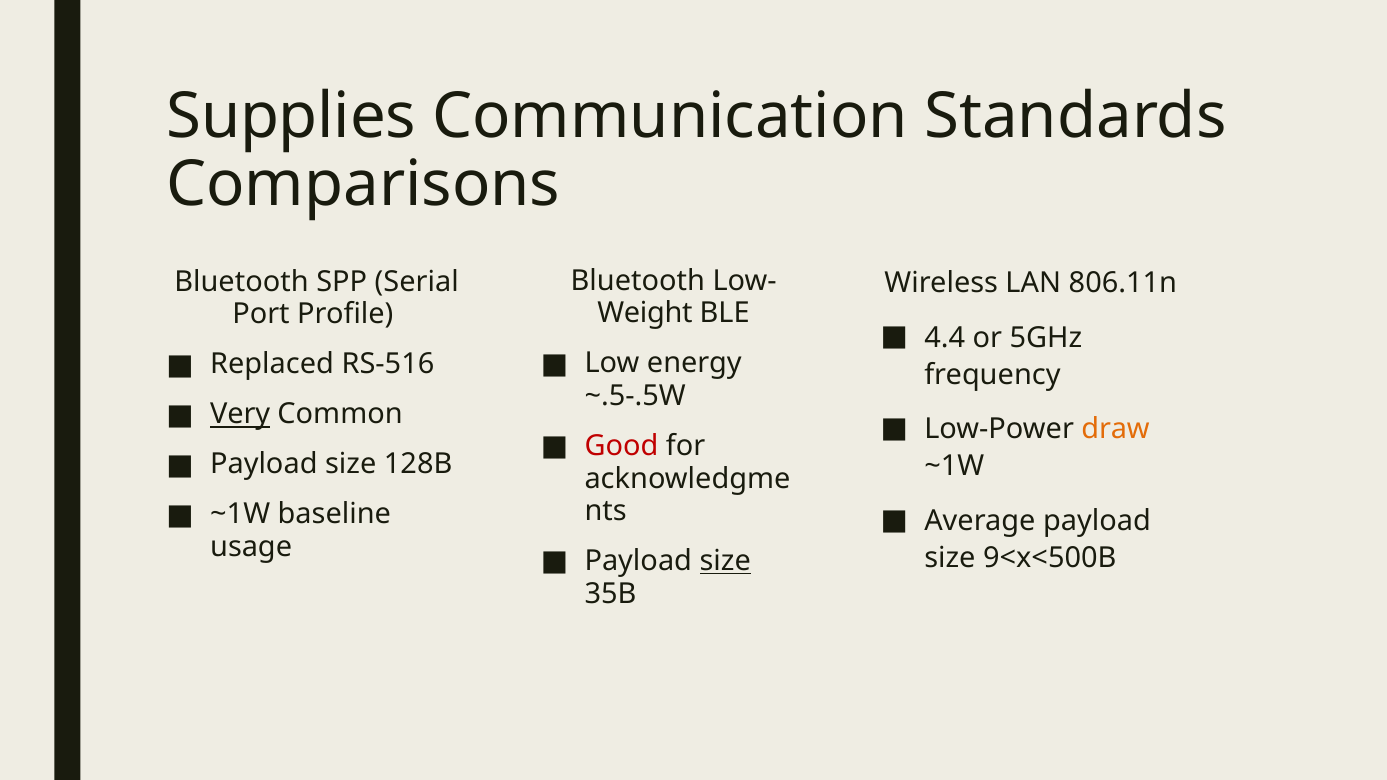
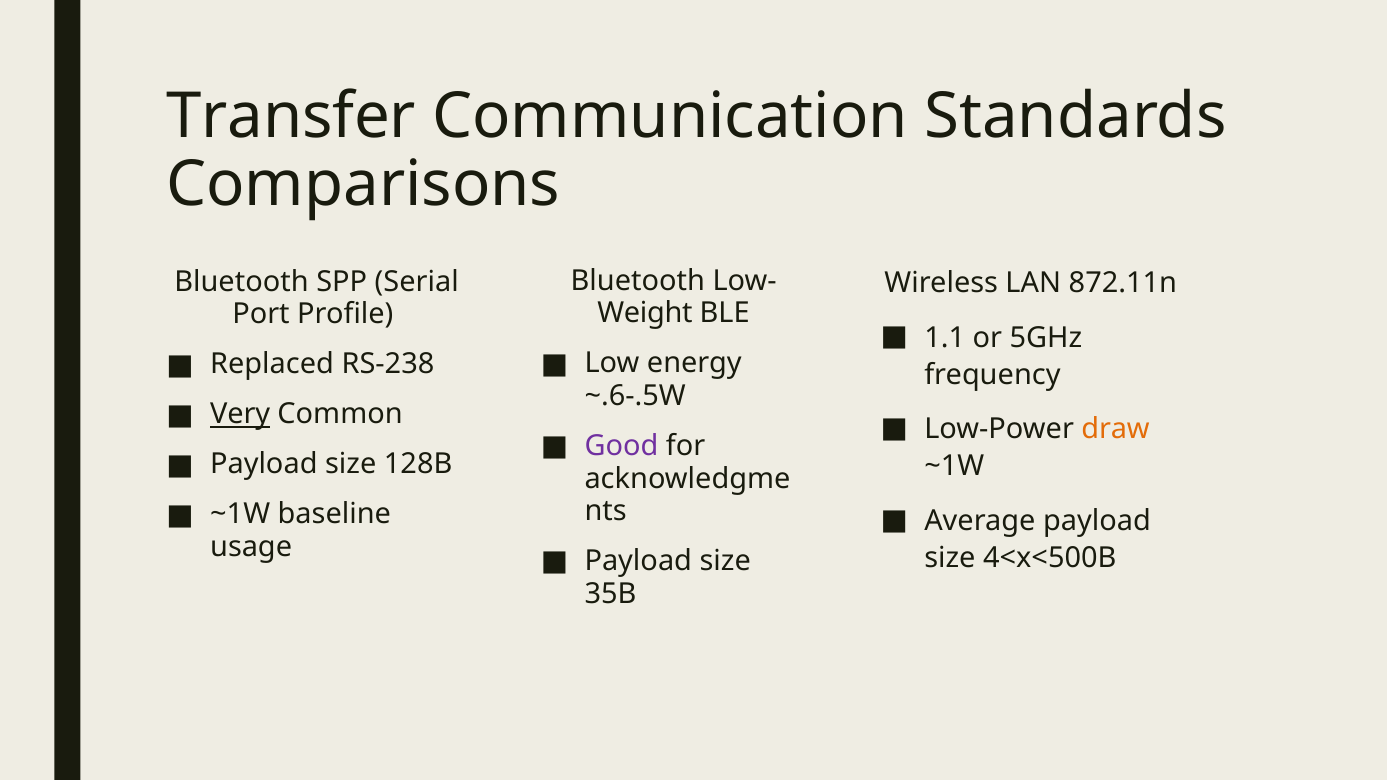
Supplies: Supplies -> Transfer
806.11n: 806.11n -> 872.11n
4.4: 4.4 -> 1.1
RS-516: RS-516 -> RS-238
~.5-.5W: ~.5-.5W -> ~.6-.5W
Good colour: red -> purple
size at (725, 561) underline: present -> none
9<x<500B: 9<x<500B -> 4<x<500B
